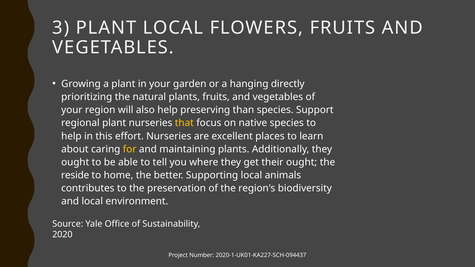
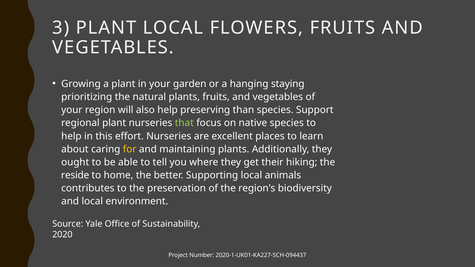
directly: directly -> staying
that colour: yellow -> light green
their ought: ought -> hiking
